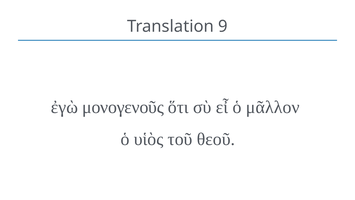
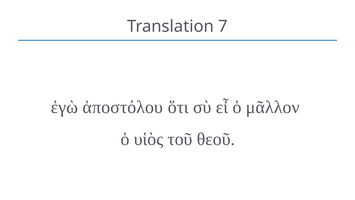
9: 9 -> 7
μονογενοῦς: μονογενοῦς -> ἀποστόλου
